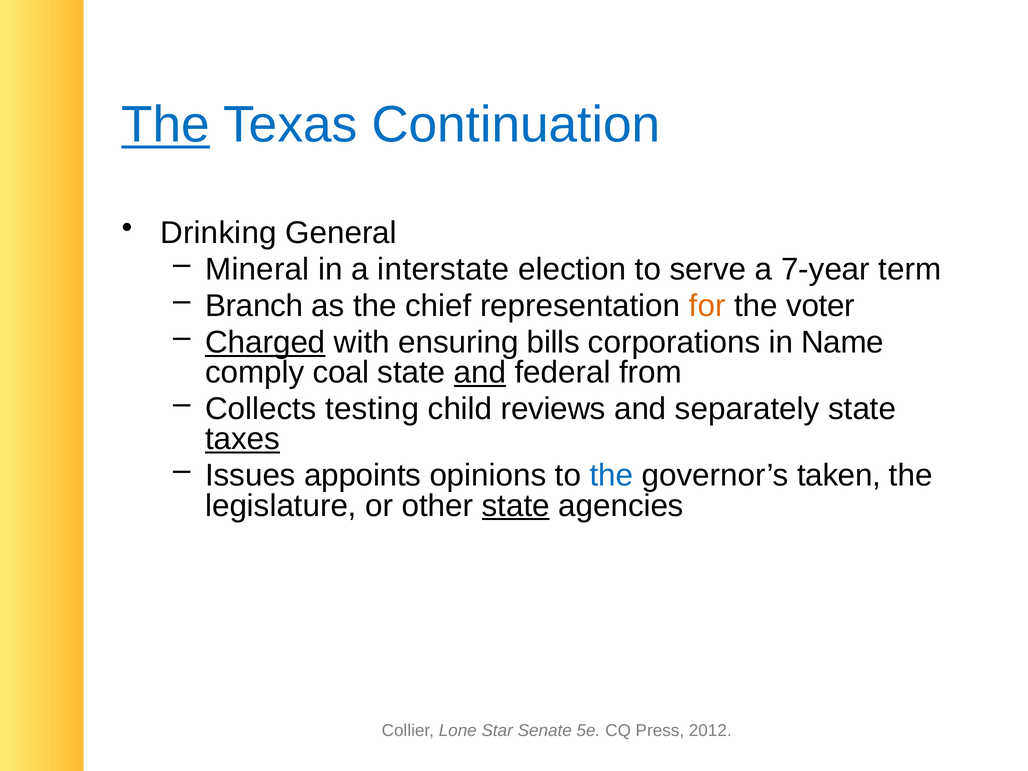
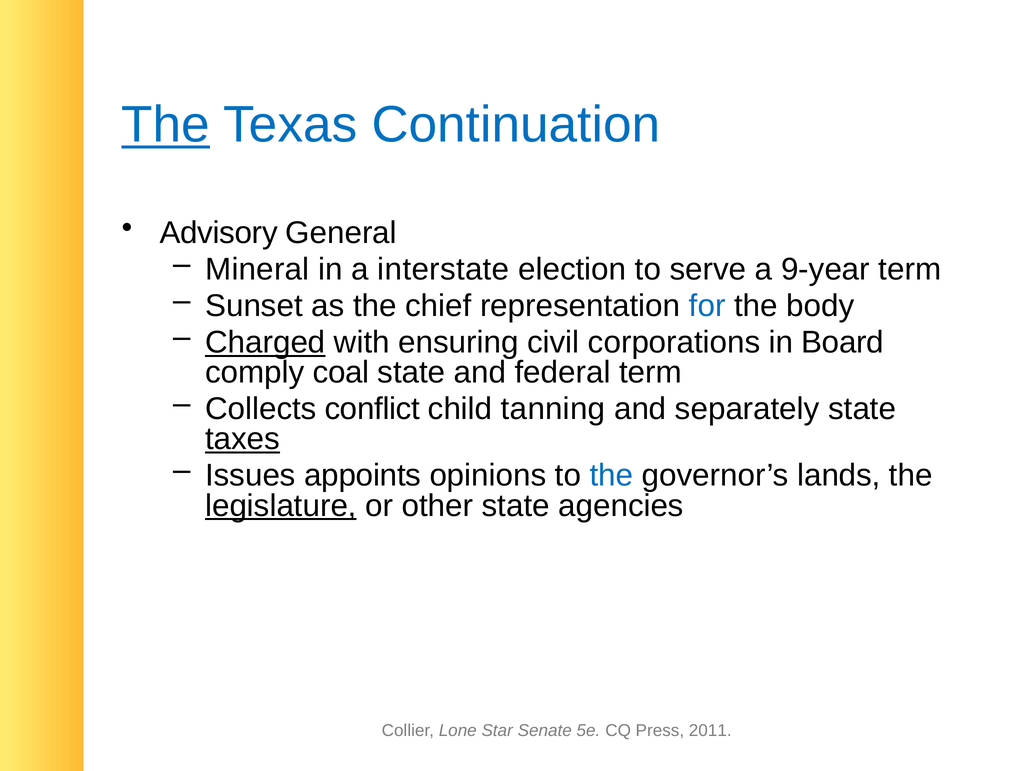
Drinking: Drinking -> Advisory
7-year: 7-year -> 9-year
Branch: Branch -> Sunset
for colour: orange -> blue
voter: voter -> body
bills: bills -> civil
Name: Name -> Board
and at (480, 373) underline: present -> none
federal from: from -> term
testing: testing -> conflict
reviews: reviews -> tanning
taken: taken -> lands
legislature underline: none -> present
state at (516, 506) underline: present -> none
2012: 2012 -> 2011
